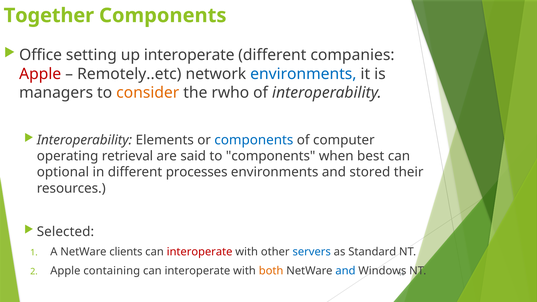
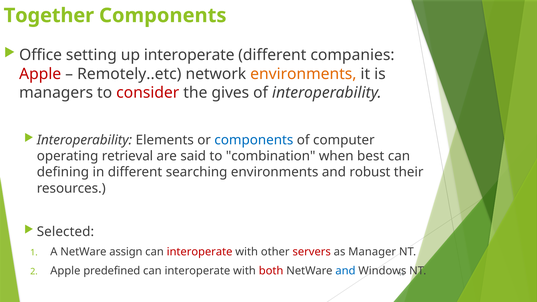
environments at (303, 74) colour: blue -> orange
consider colour: orange -> red
rwho: rwho -> gives
to components: components -> combination
optional: optional -> defining
processes: processes -> searching
stored: stored -> robust
clients: clients -> assign
servers colour: blue -> red
Standard: Standard -> Manager
containing: containing -> predefined
both colour: orange -> red
